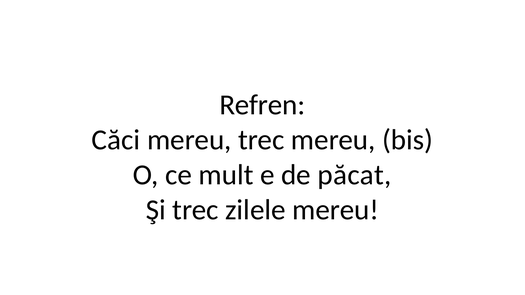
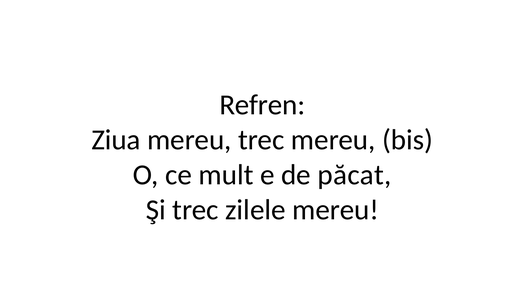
Căci: Căci -> Ziua
